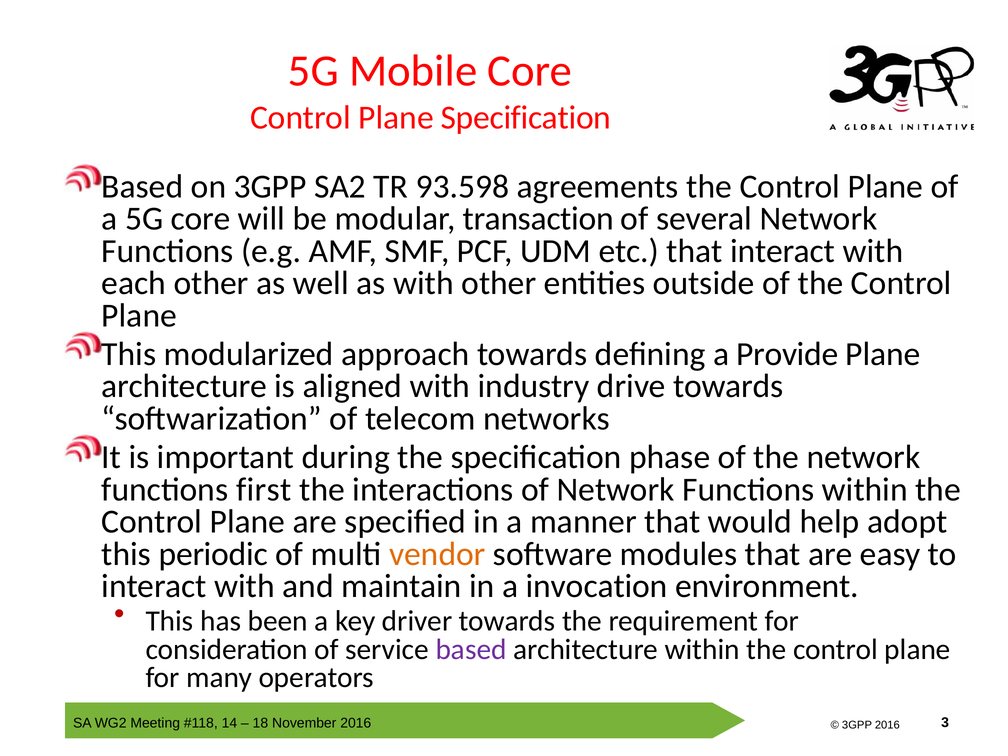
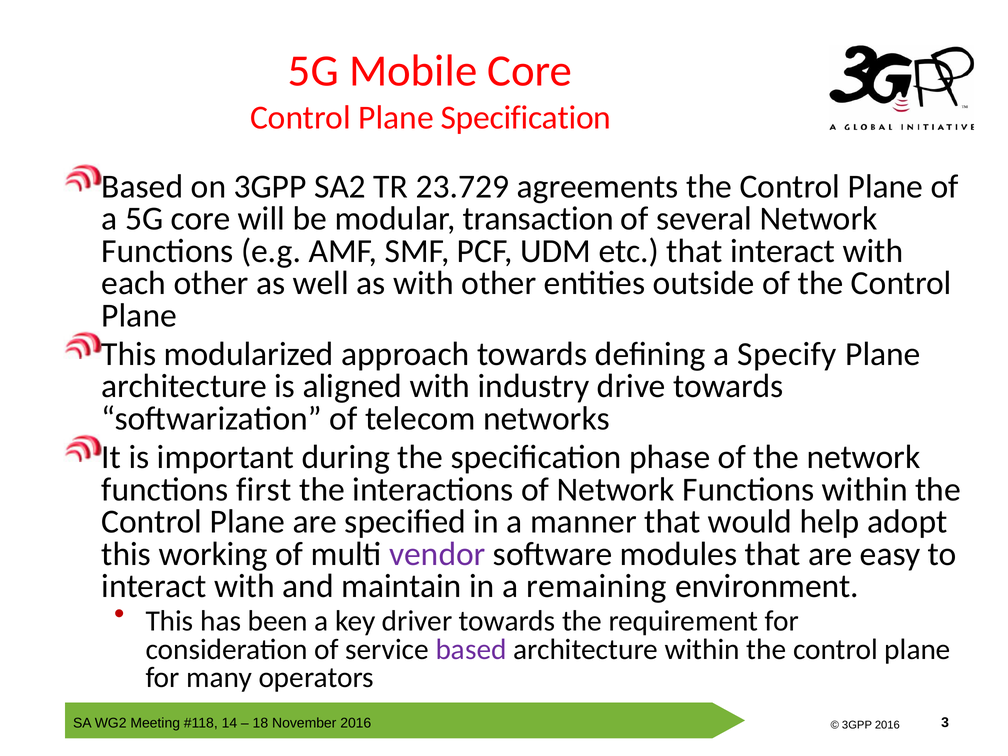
93.598: 93.598 -> 23.729
Provide: Provide -> Specify
periodic: periodic -> working
vendor colour: orange -> purple
invocation: invocation -> remaining
